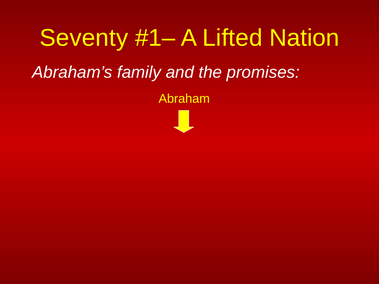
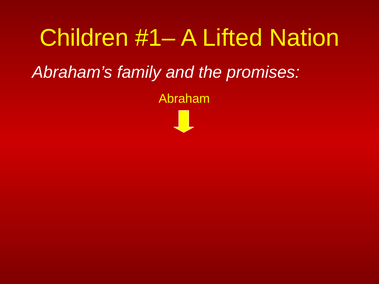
Seventy: Seventy -> Children
